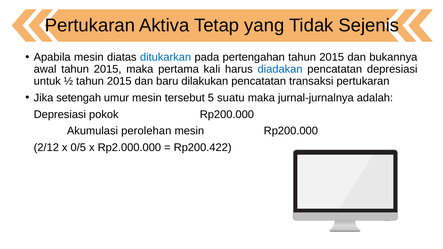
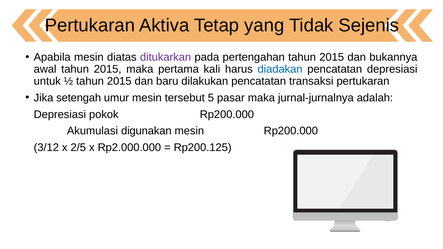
ditukarkan colour: blue -> purple
suatu: suatu -> pasar
perolehan: perolehan -> digunakan
2/12: 2/12 -> 3/12
0/5: 0/5 -> 2/5
Rp200.422: Rp200.422 -> Rp200.125
